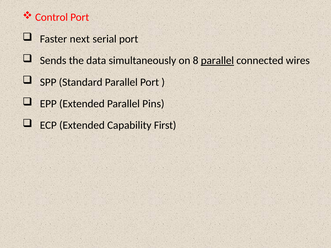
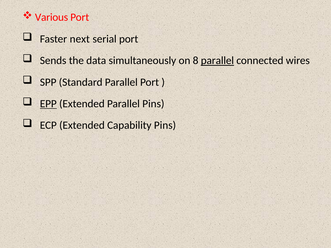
Control: Control -> Various
EPP underline: none -> present
Capability First: First -> Pins
